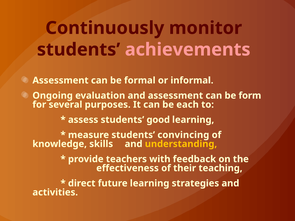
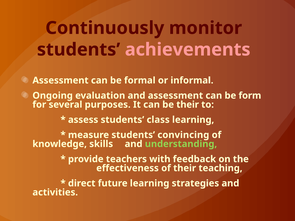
be each: each -> their
good: good -> class
understanding colour: yellow -> light green
